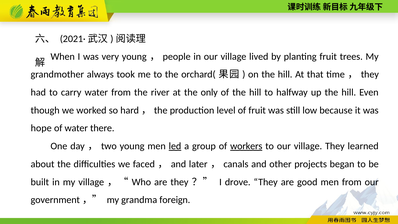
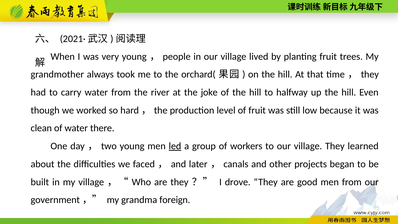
only: only -> joke
hope: hope -> clean
workers underline: present -> none
